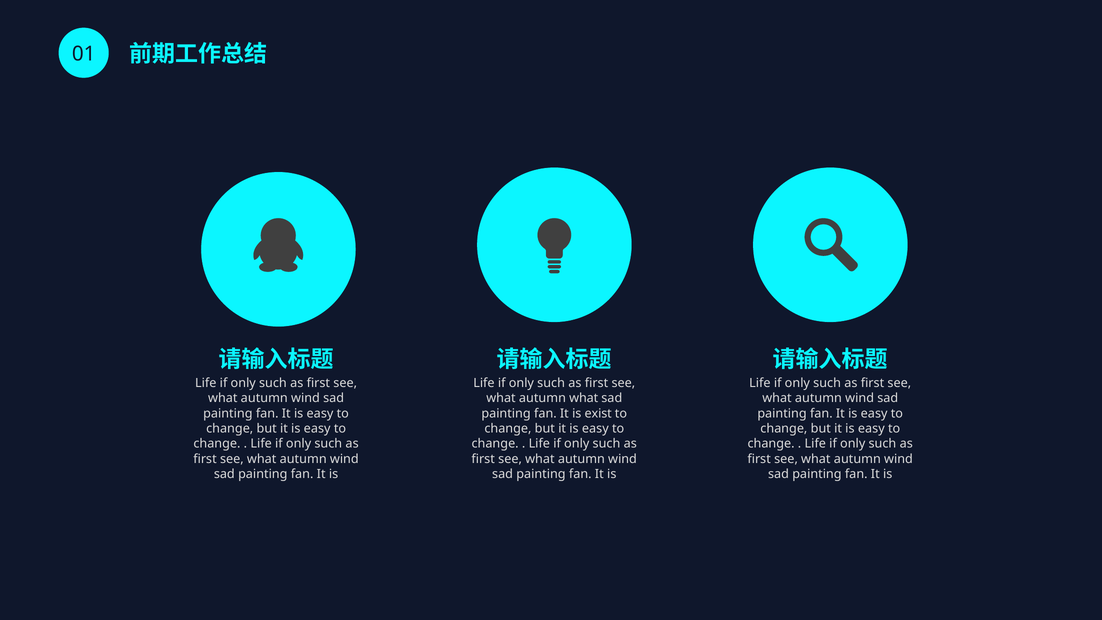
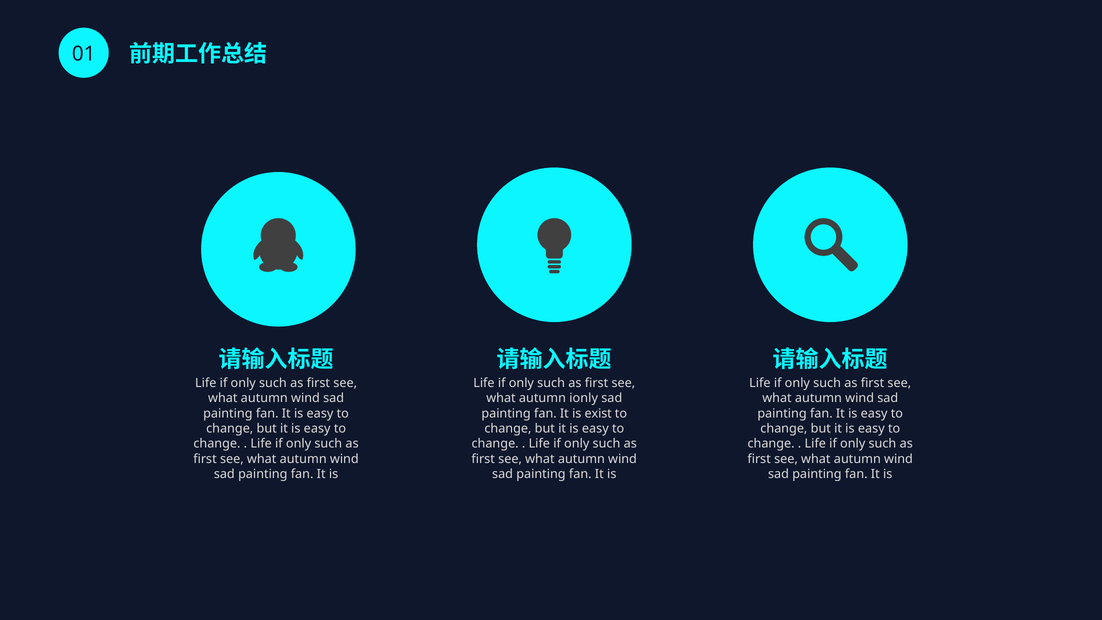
autumn what: what -> ionly
